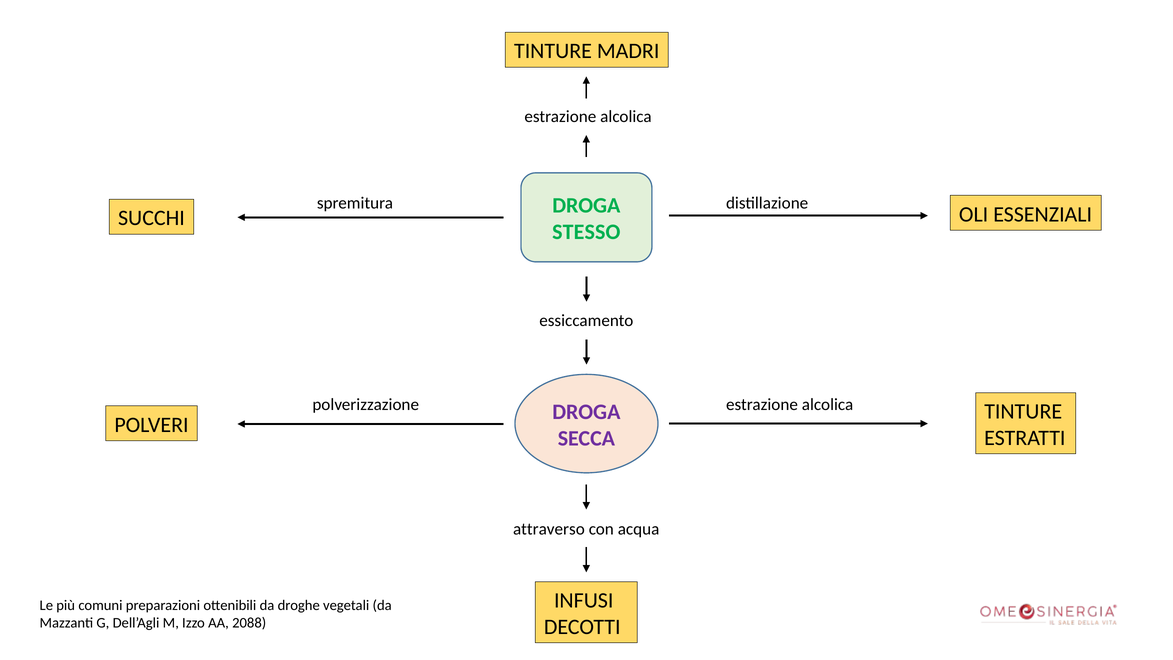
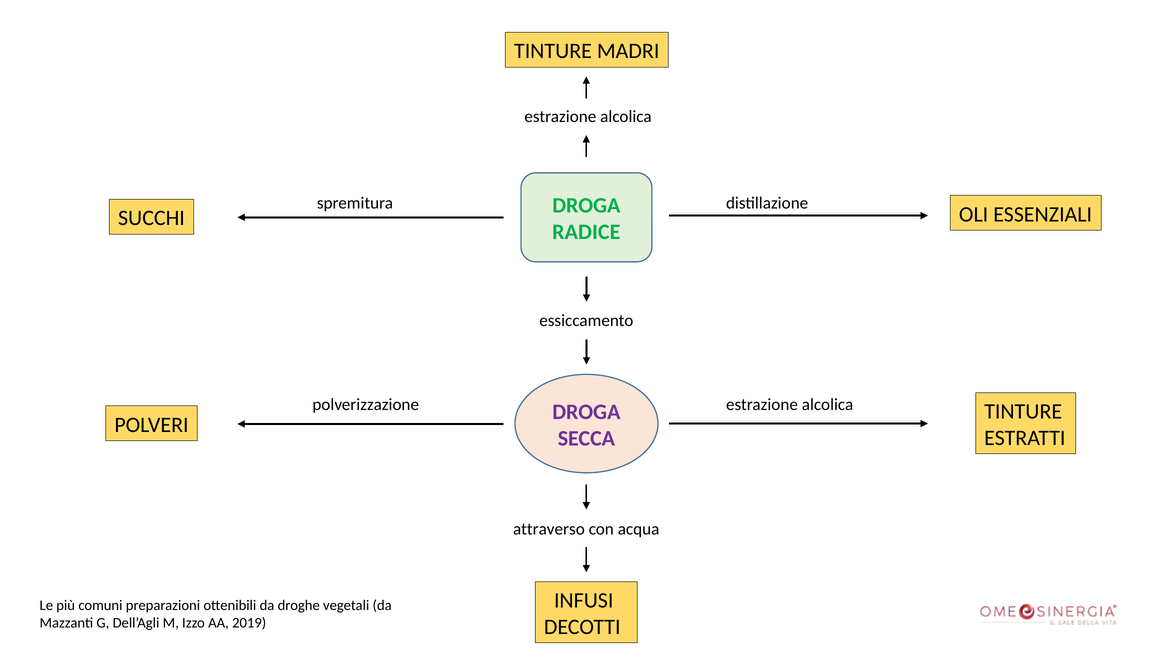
STESSO: STESSO -> RADICE
2088: 2088 -> 2019
